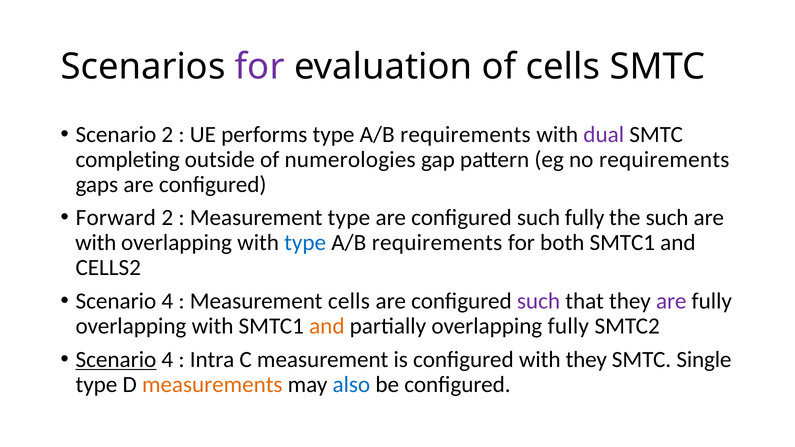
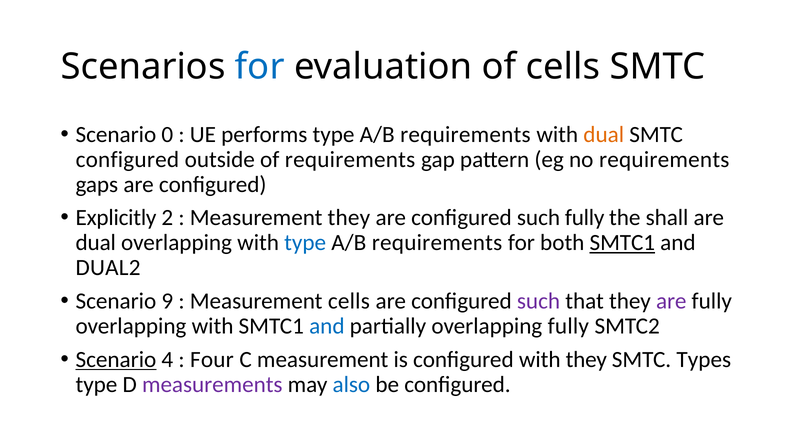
for at (260, 67) colour: purple -> blue
Scenario 2: 2 -> 0
dual at (604, 134) colour: purple -> orange
completing at (128, 159): completing -> configured
of numerologies: numerologies -> requirements
Forward: Forward -> Explicitly
Measurement type: type -> they
the such: such -> shall
with at (96, 243): with -> dual
SMTC1 at (622, 243) underline: none -> present
CELLS2: CELLS2 -> DUAL2
4 at (167, 301): 4 -> 9
and at (327, 326) colour: orange -> blue
Intra: Intra -> Four
Single: Single -> Types
measurements colour: orange -> purple
